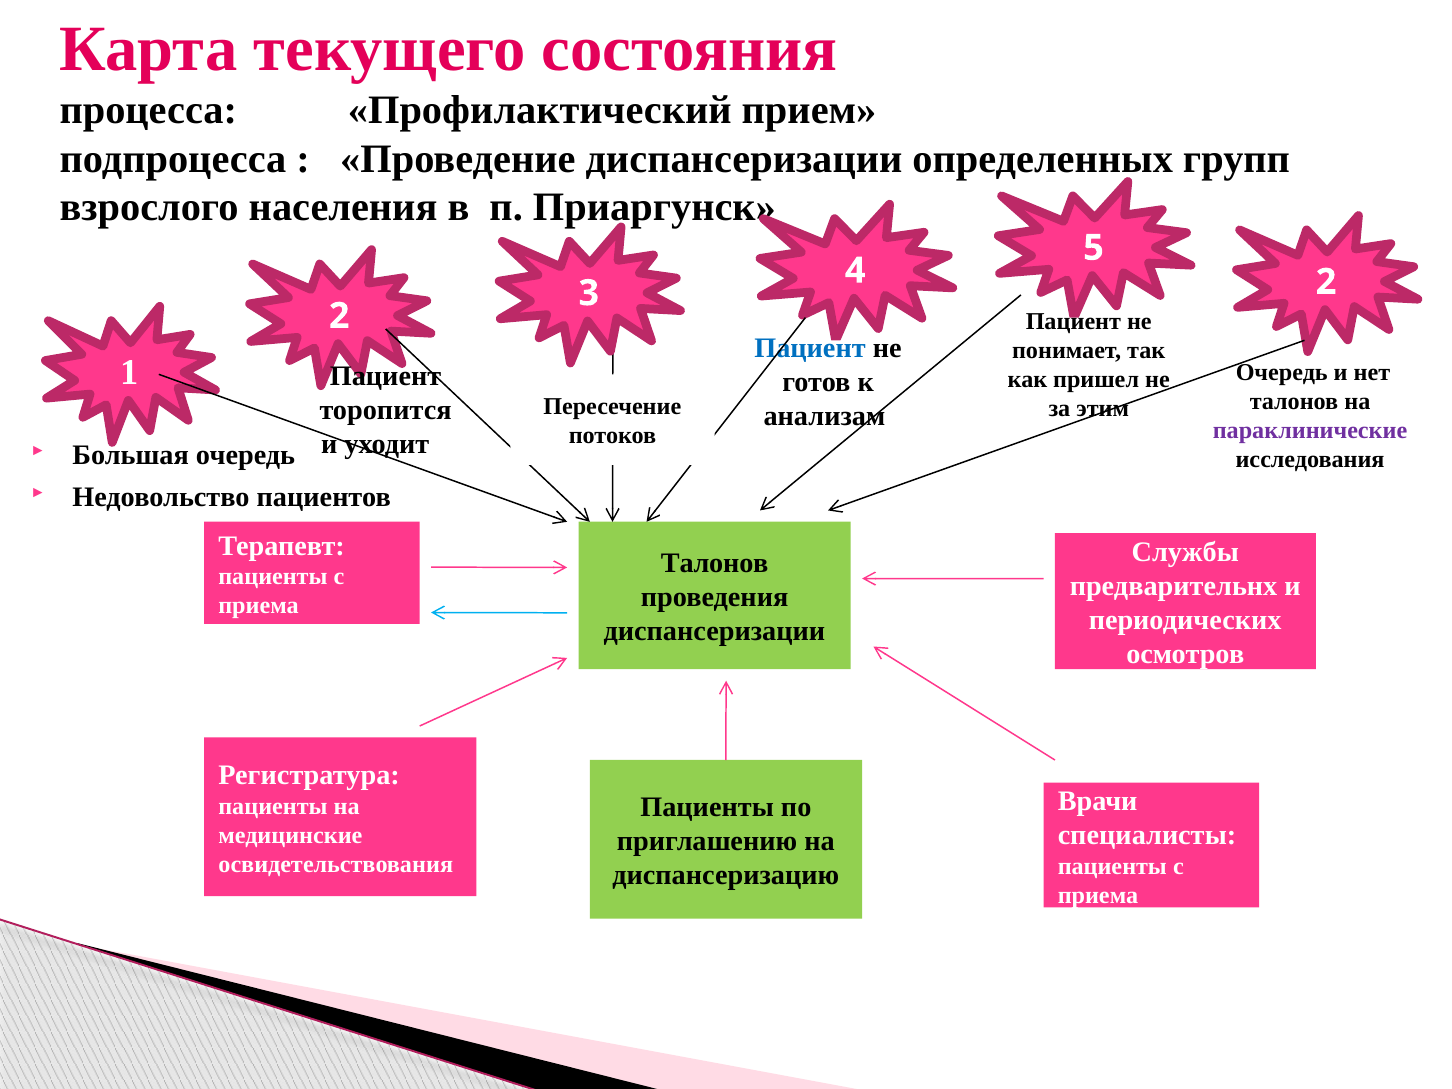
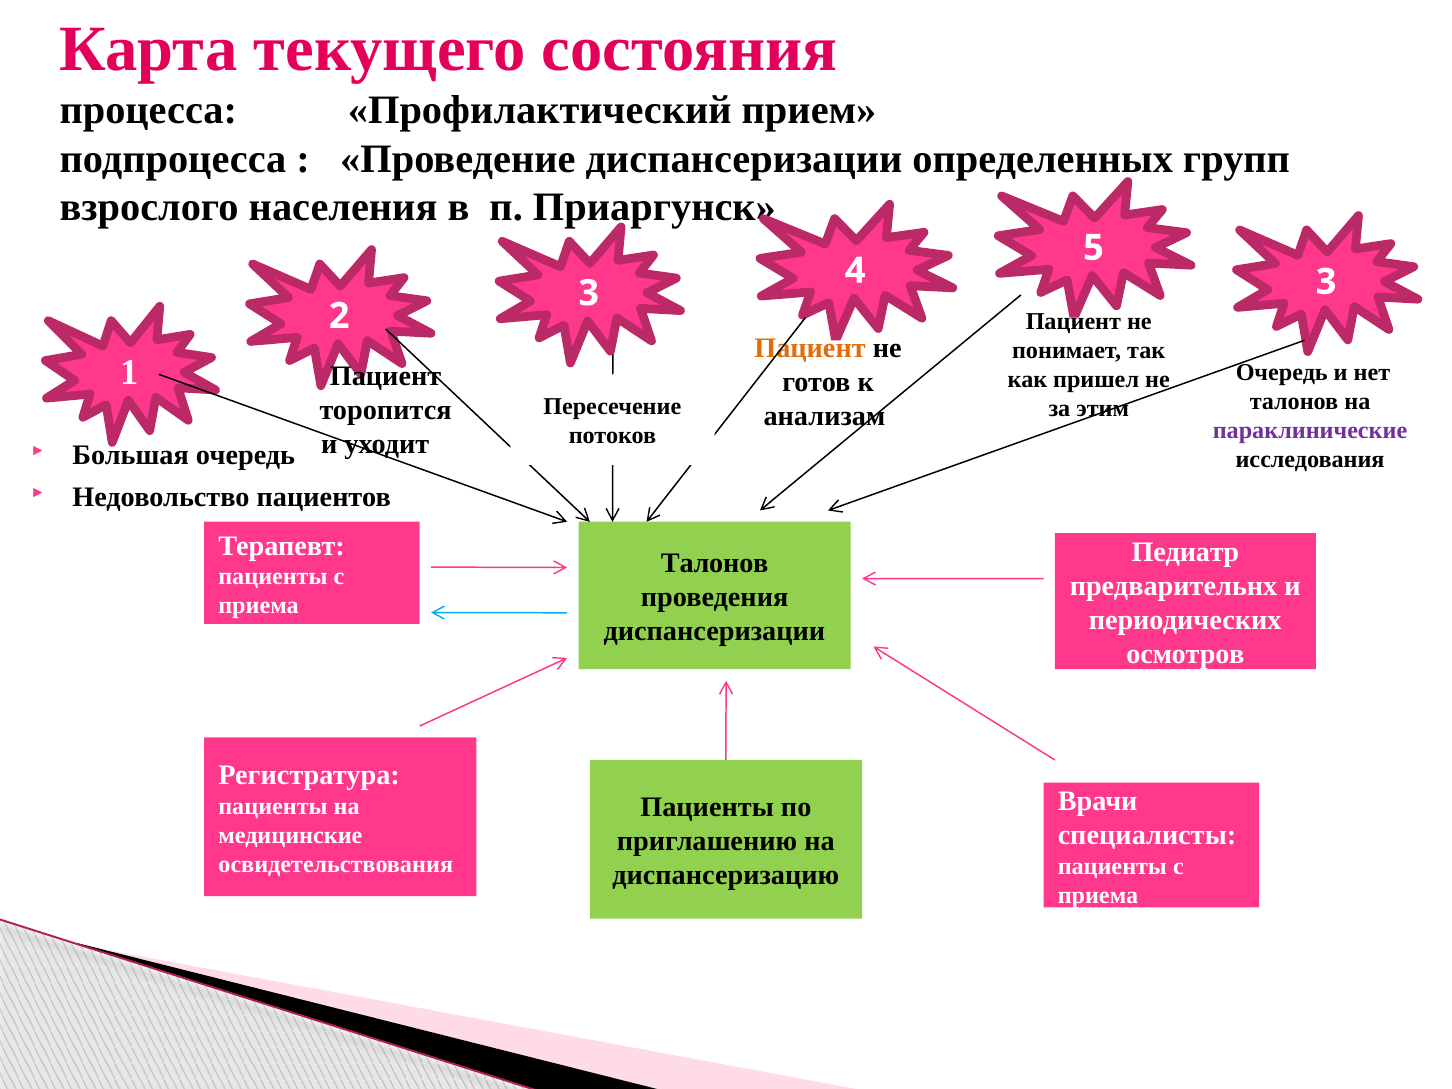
4 2: 2 -> 3
Пациент at (810, 348) colour: blue -> orange
Службы: Службы -> Педиатр
